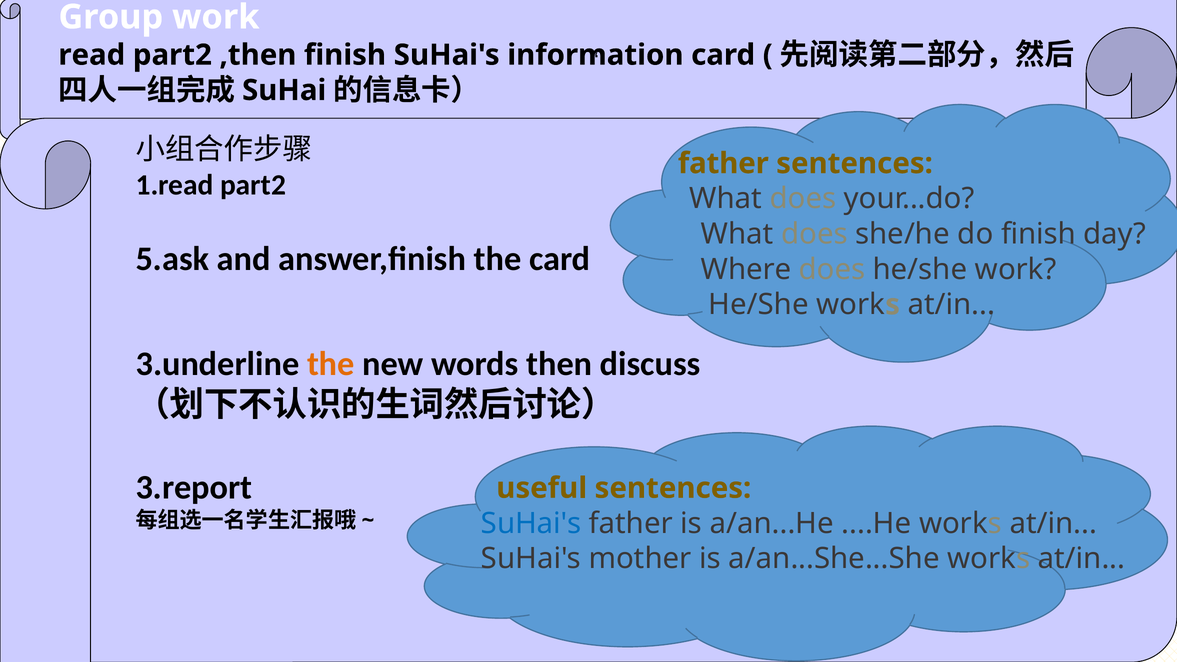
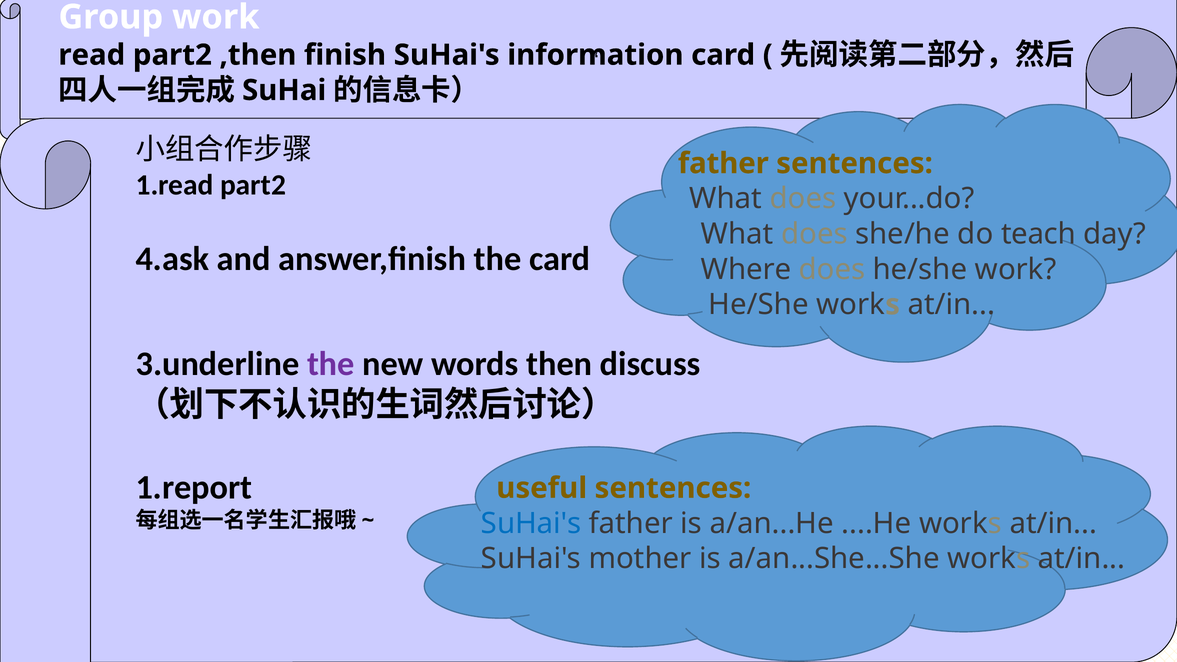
do finish: finish -> teach
5.ask: 5.ask -> 4.ask
the at (331, 364) colour: orange -> purple
3.report: 3.report -> 1.report
